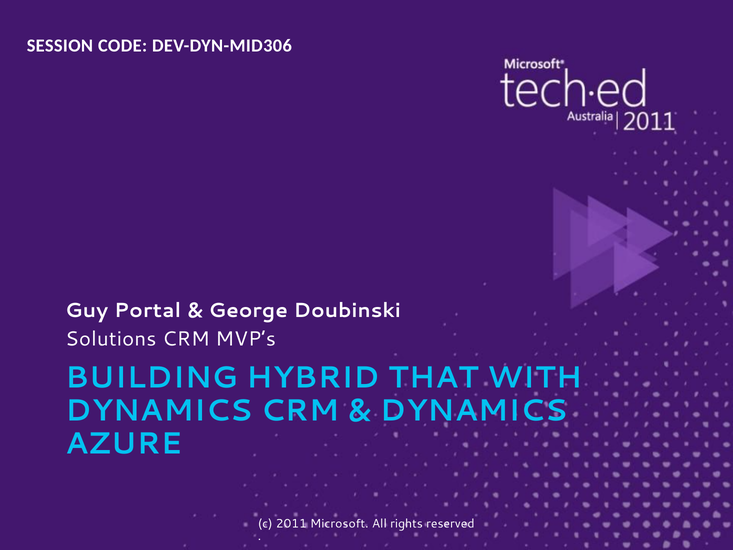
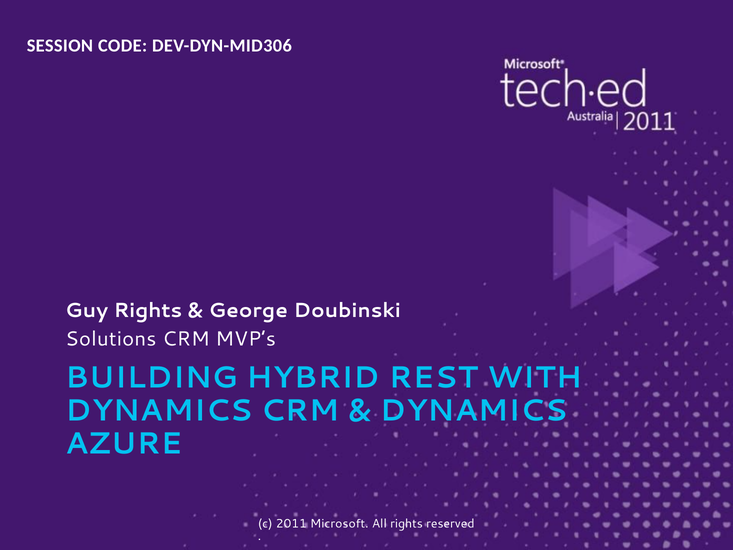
Guy Portal: Portal -> Rights
THAT: THAT -> REST
